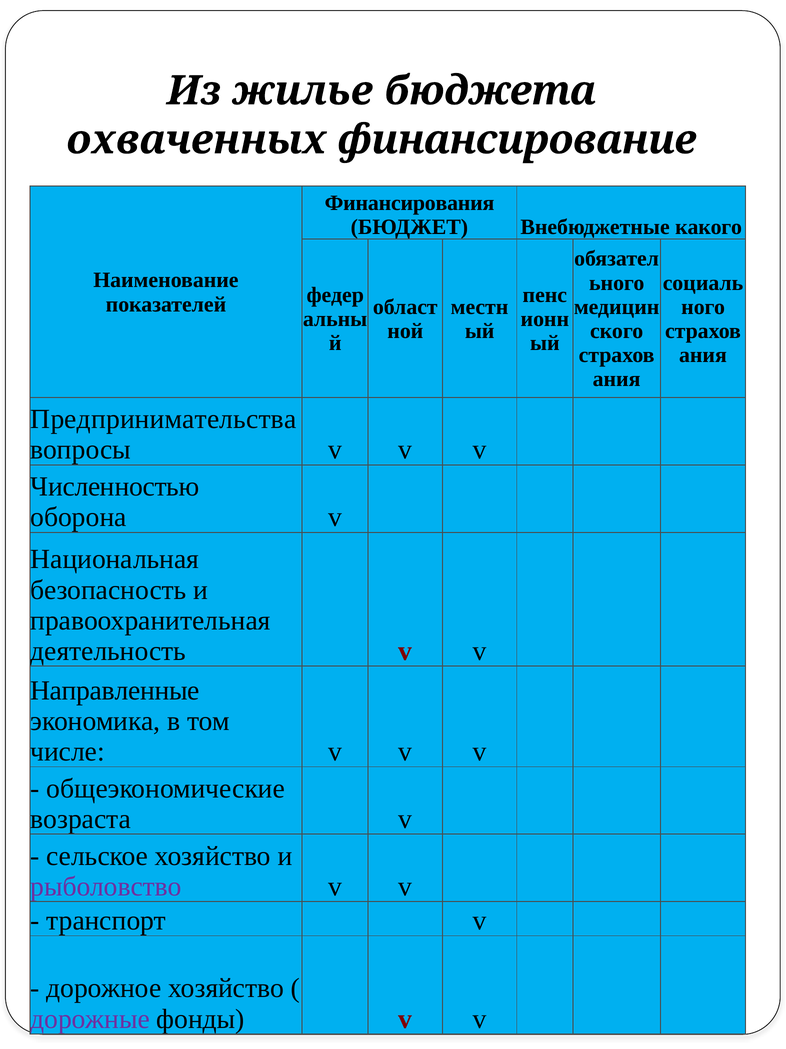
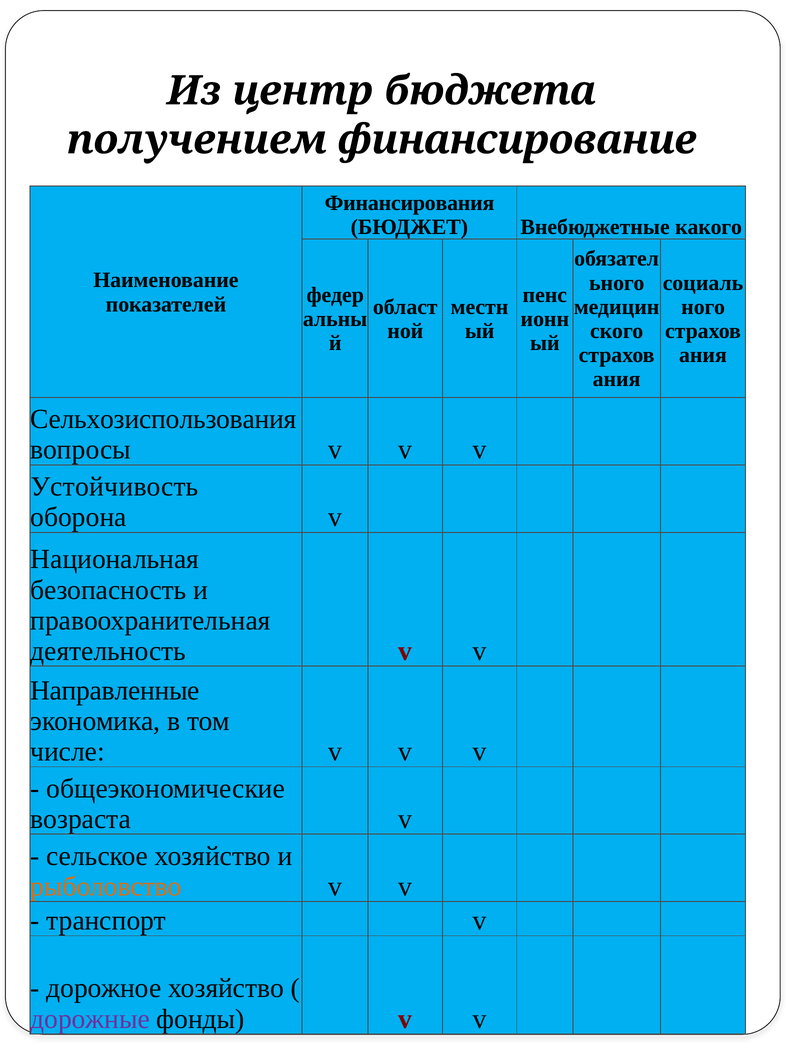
жилье: жилье -> центр
охваченных: охваченных -> получением
Предпринимательства: Предпринимательства -> Сельхозиспользования
Численностью: Численностью -> Устойчивость
рыболовство colour: purple -> orange
